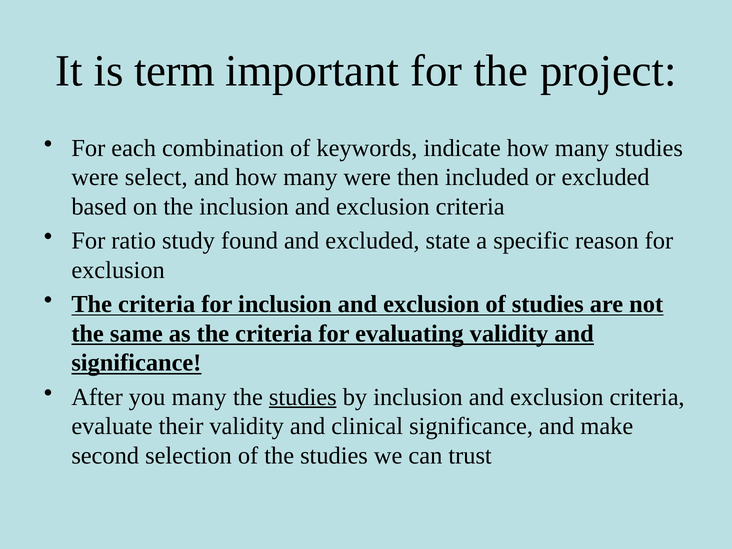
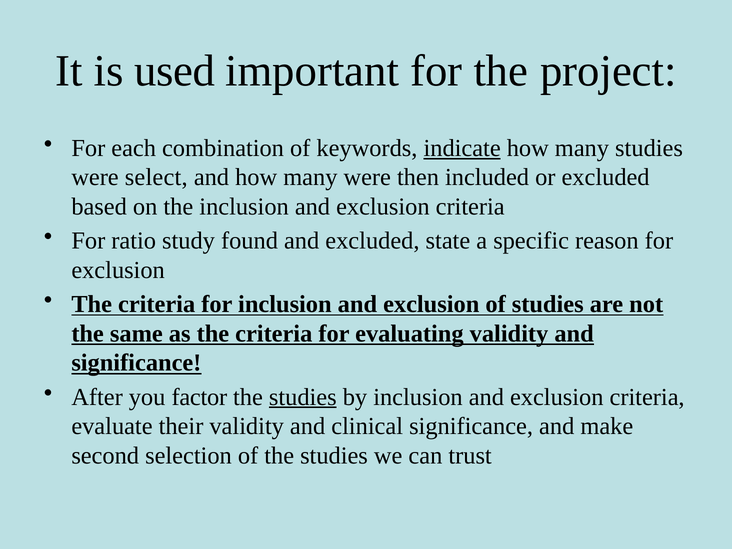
term: term -> used
indicate underline: none -> present
you many: many -> factor
